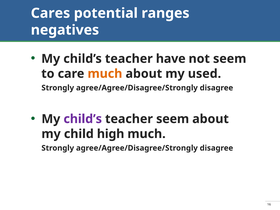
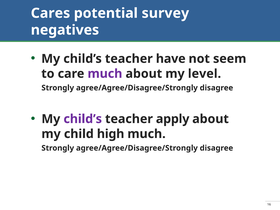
ranges: ranges -> survey
much at (105, 74) colour: orange -> purple
used: used -> level
teacher seem: seem -> apply
